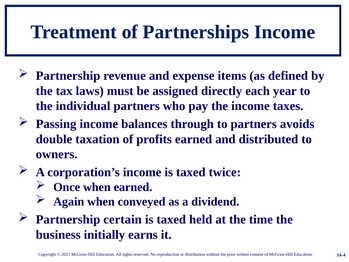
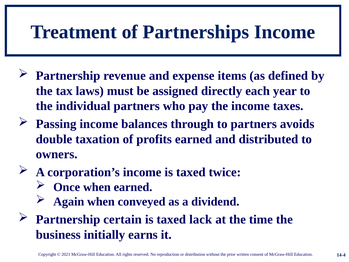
held: held -> lack
